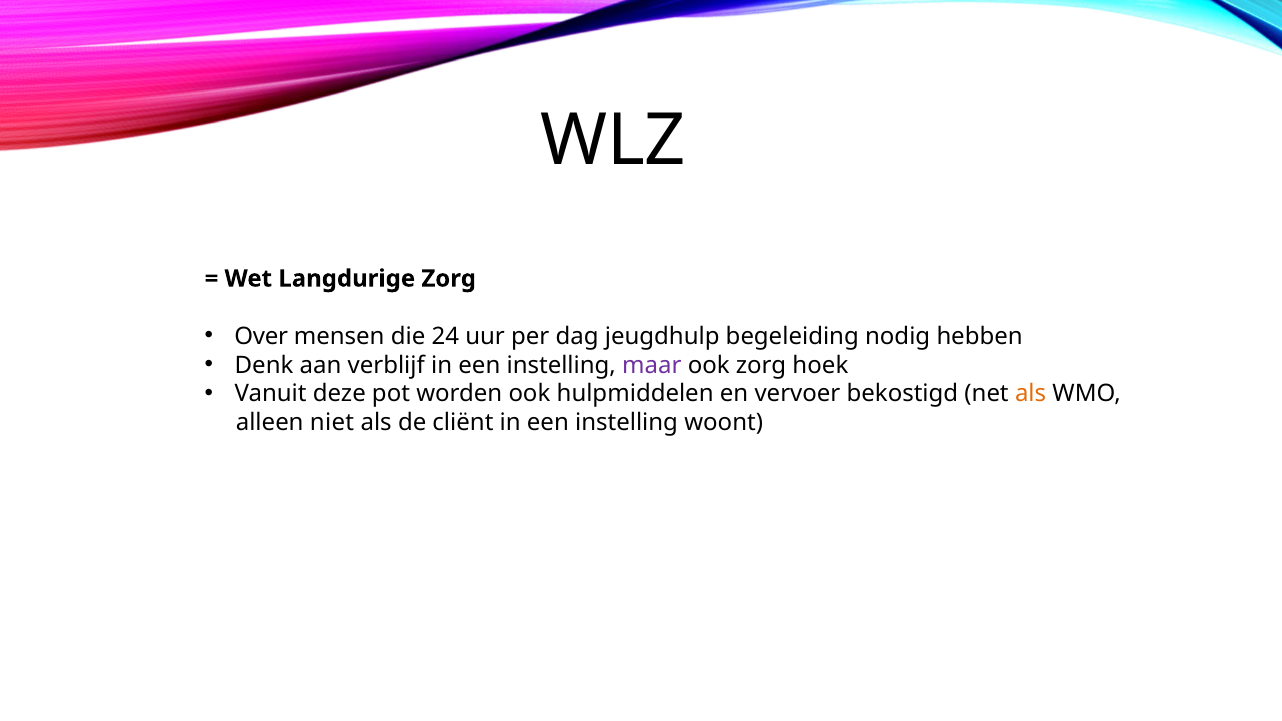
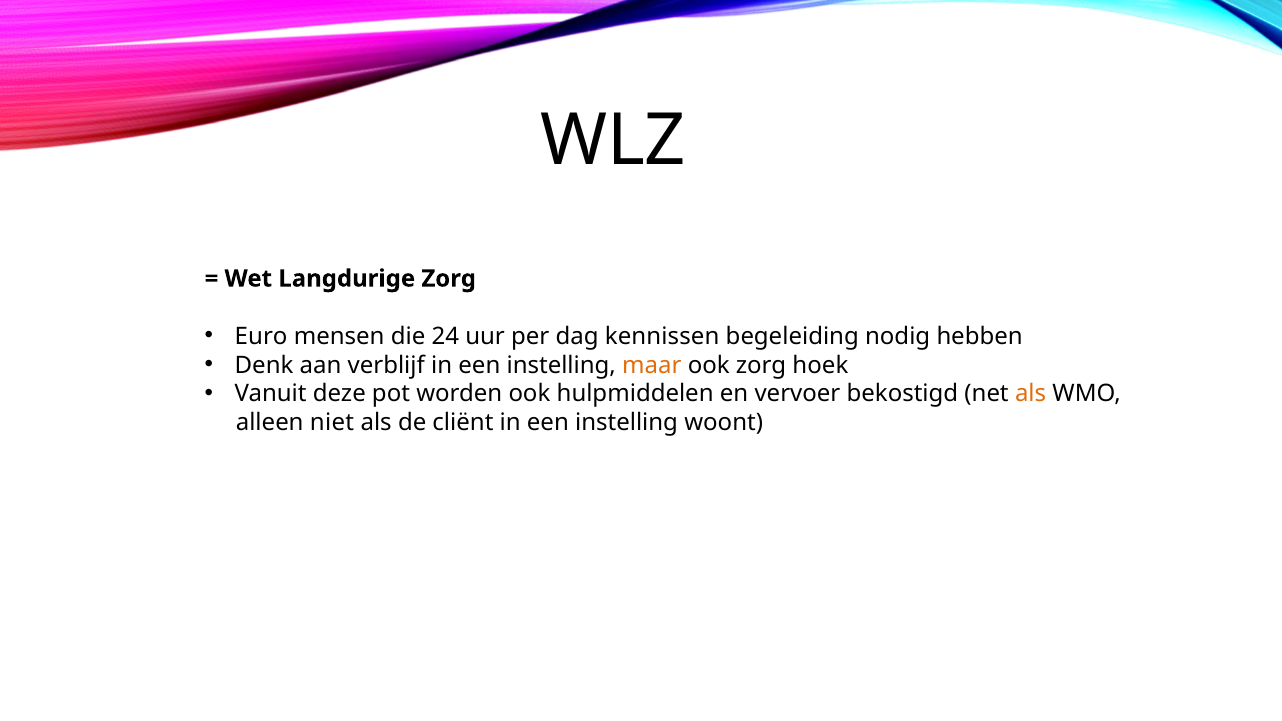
Over: Over -> Euro
jeugdhulp: jeugdhulp -> kennissen
maar colour: purple -> orange
